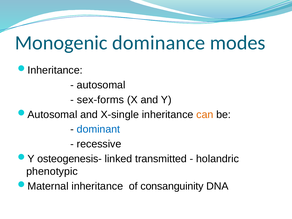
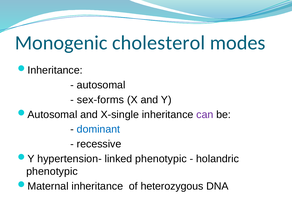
dominance: dominance -> cholesterol
can colour: orange -> purple
osteogenesis-: osteogenesis- -> hypertension-
linked transmitted: transmitted -> phenotypic
consanguinity: consanguinity -> heterozygous
